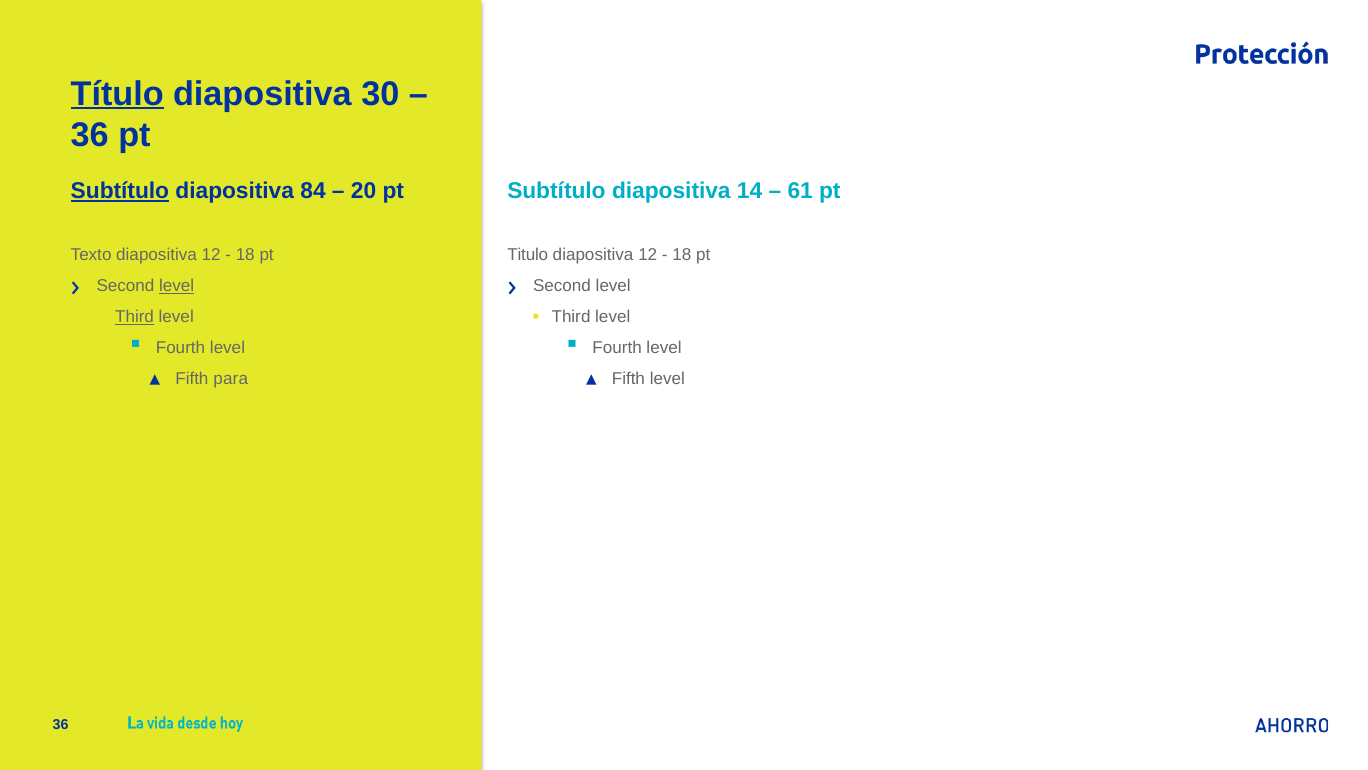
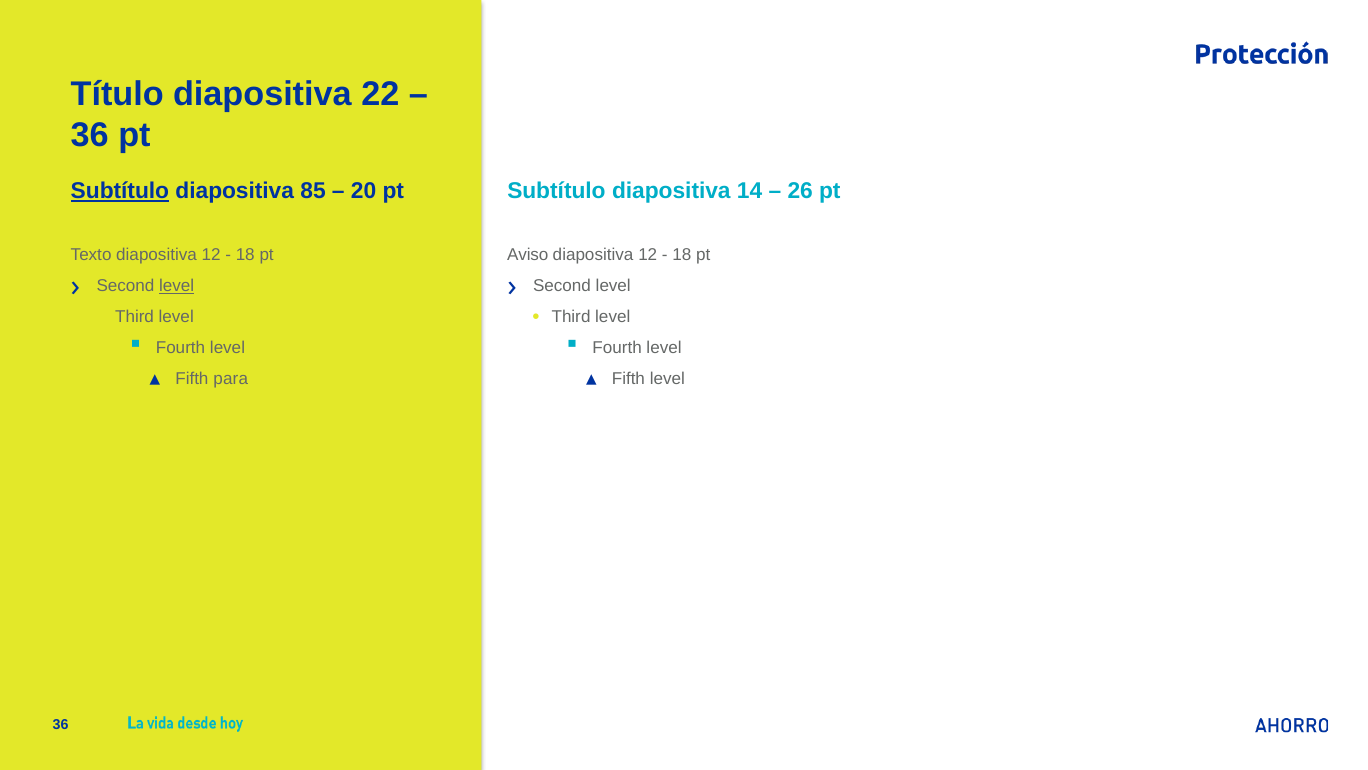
Título underline: present -> none
30: 30 -> 22
84: 84 -> 85
61: 61 -> 26
Titulo: Titulo -> Aviso
Third at (135, 317) underline: present -> none
